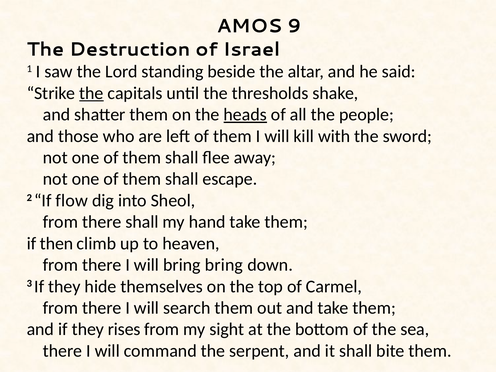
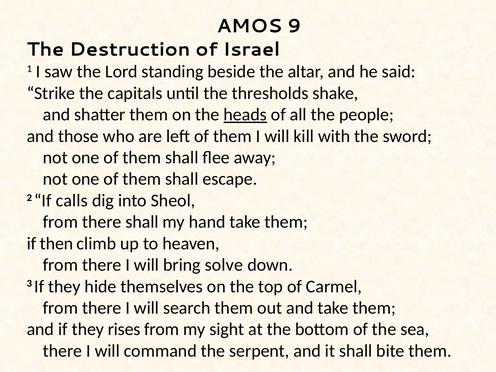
the at (91, 93) underline: present -> none
flow: flow -> calls
bring bring: bring -> solve
